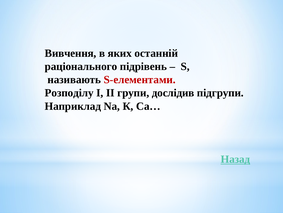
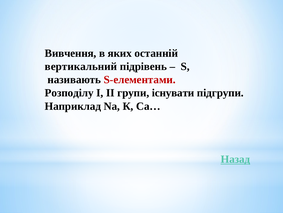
раціонального: раціонального -> вертикальний
дослідив: дослідив -> існувати
